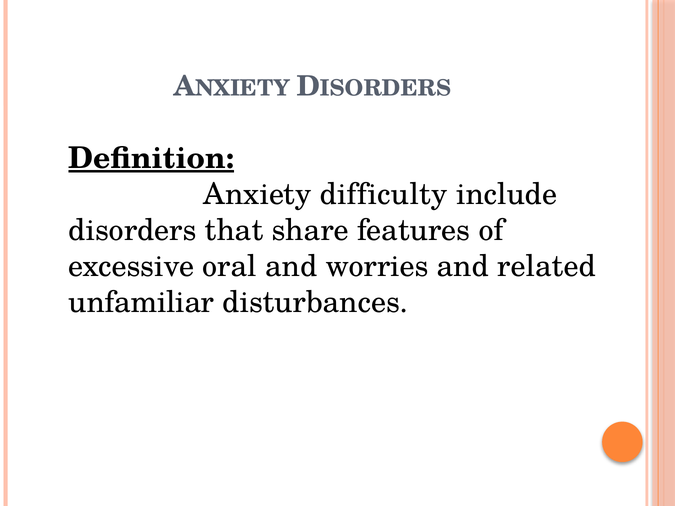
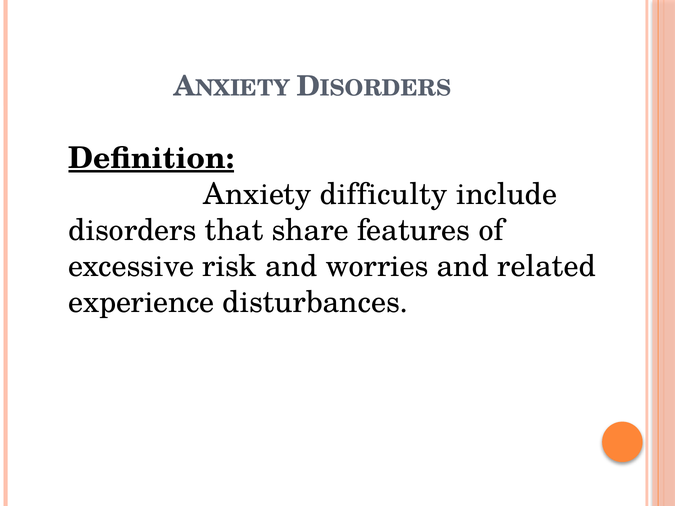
oral: oral -> risk
unfamiliar: unfamiliar -> experience
